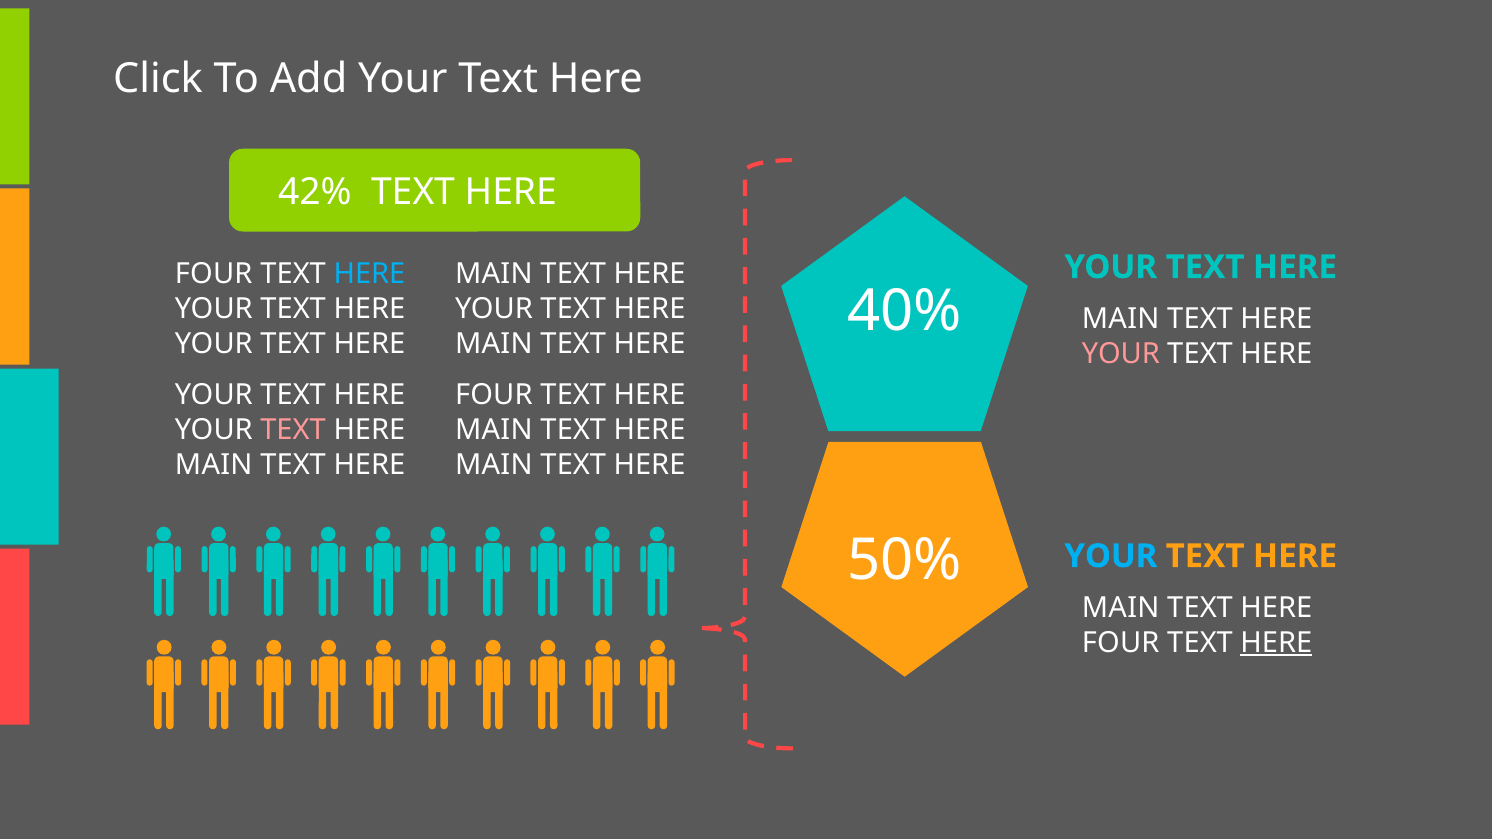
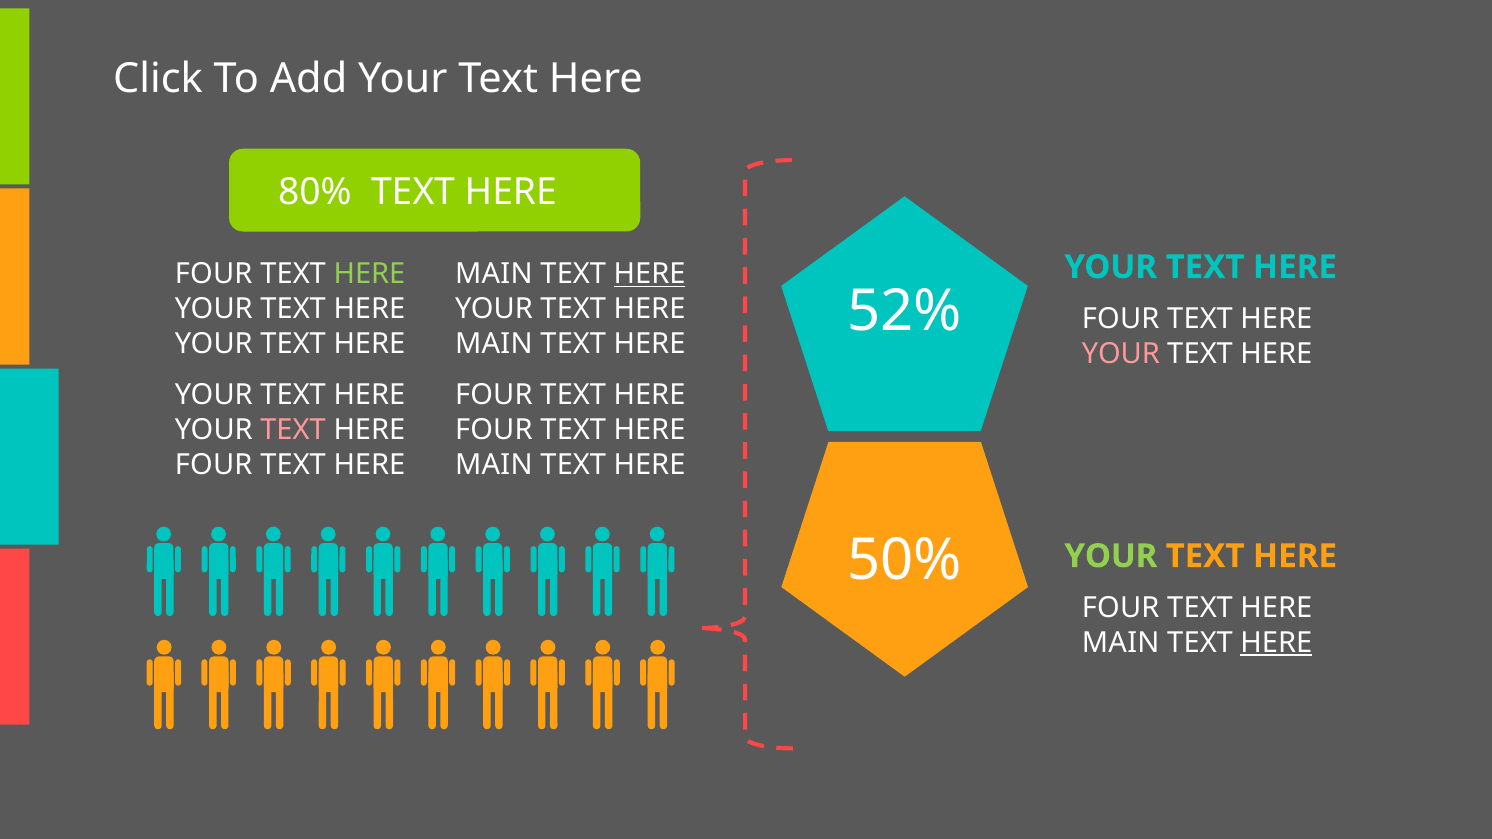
42%: 42% -> 80%
HERE at (369, 274) colour: light blue -> light green
HERE at (650, 274) underline: none -> present
40%: 40% -> 52%
MAIN at (1121, 319): MAIN -> FOUR
MAIN at (494, 430): MAIN -> FOUR
MAIN at (214, 465): MAIN -> FOUR
YOUR at (1111, 556) colour: light blue -> light green
MAIN at (1121, 608): MAIN -> FOUR
FOUR at (1121, 643): FOUR -> MAIN
